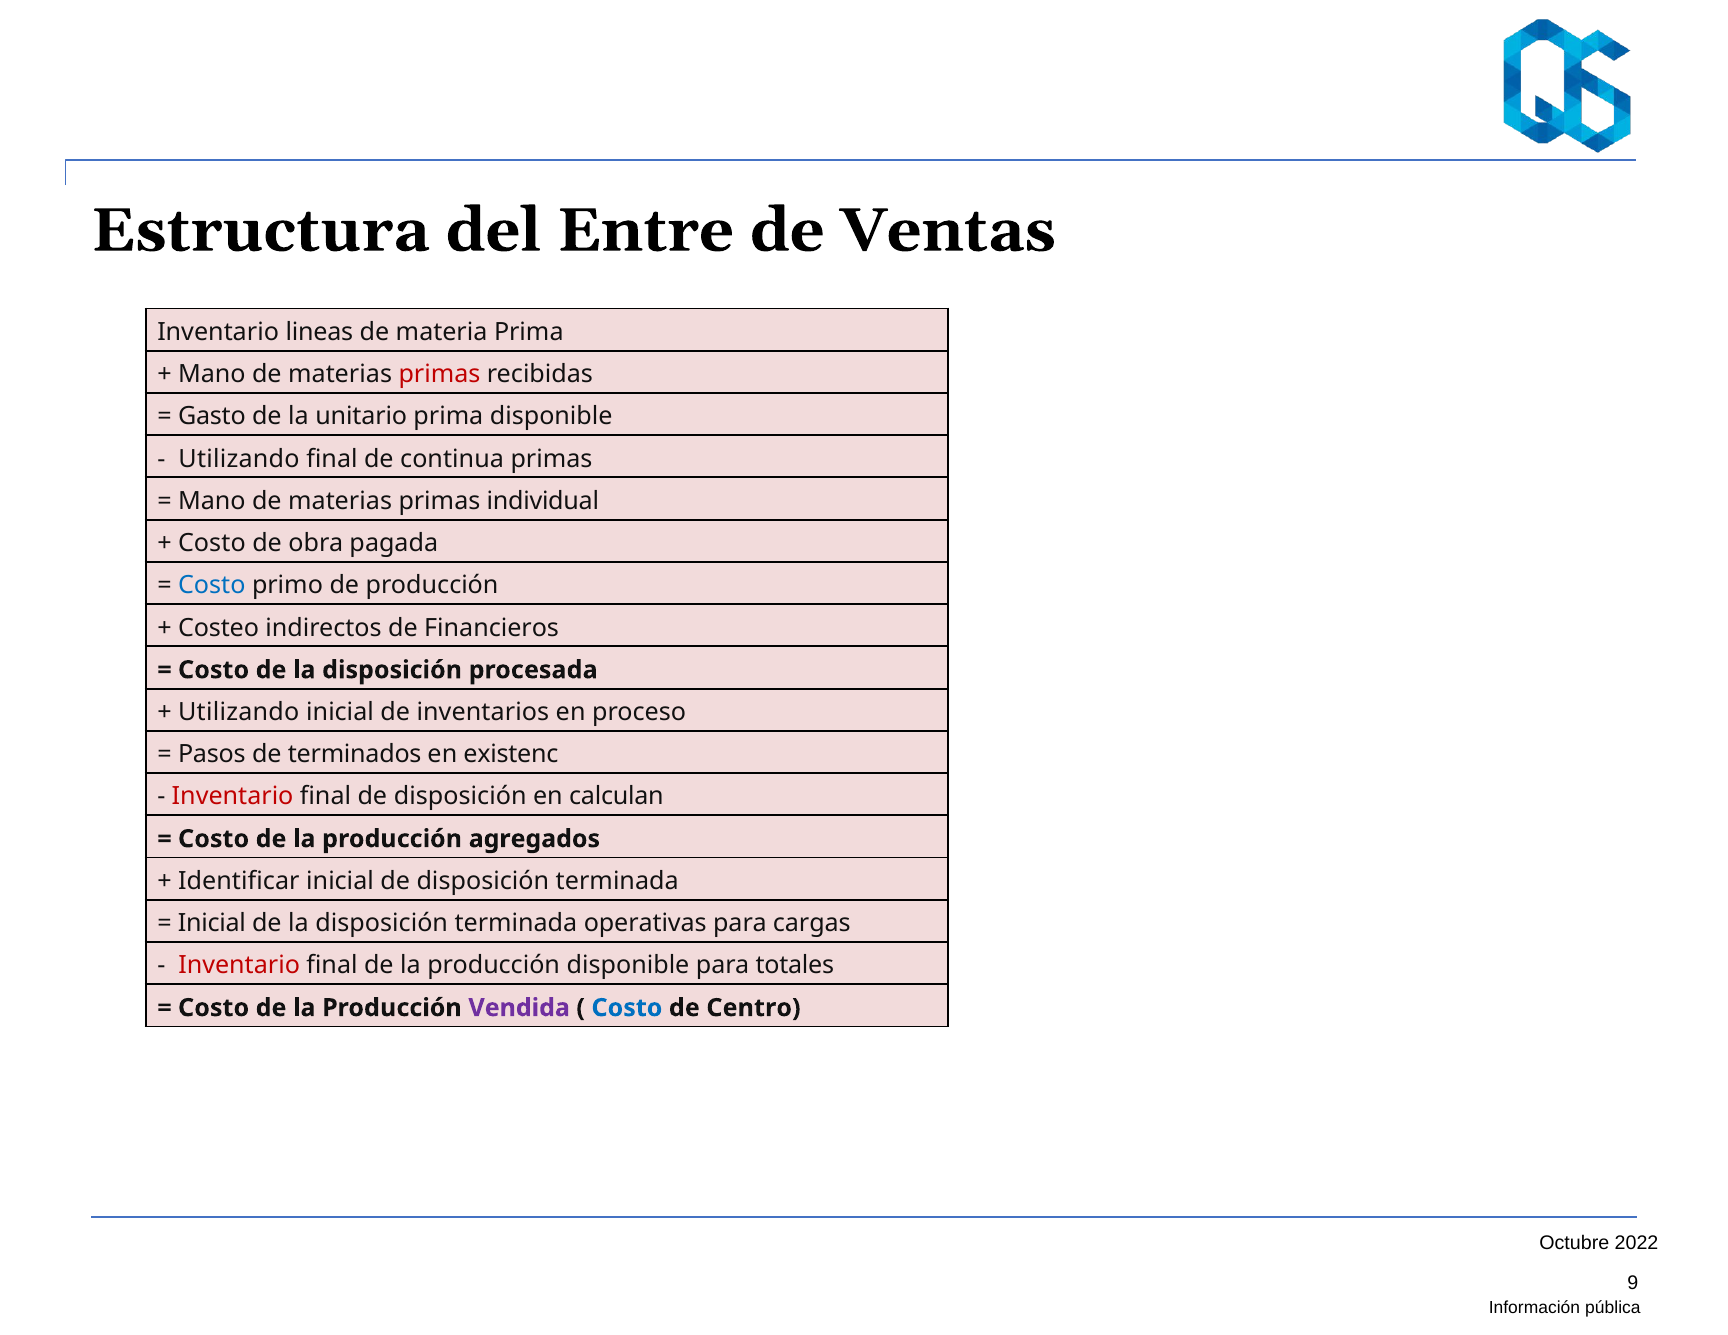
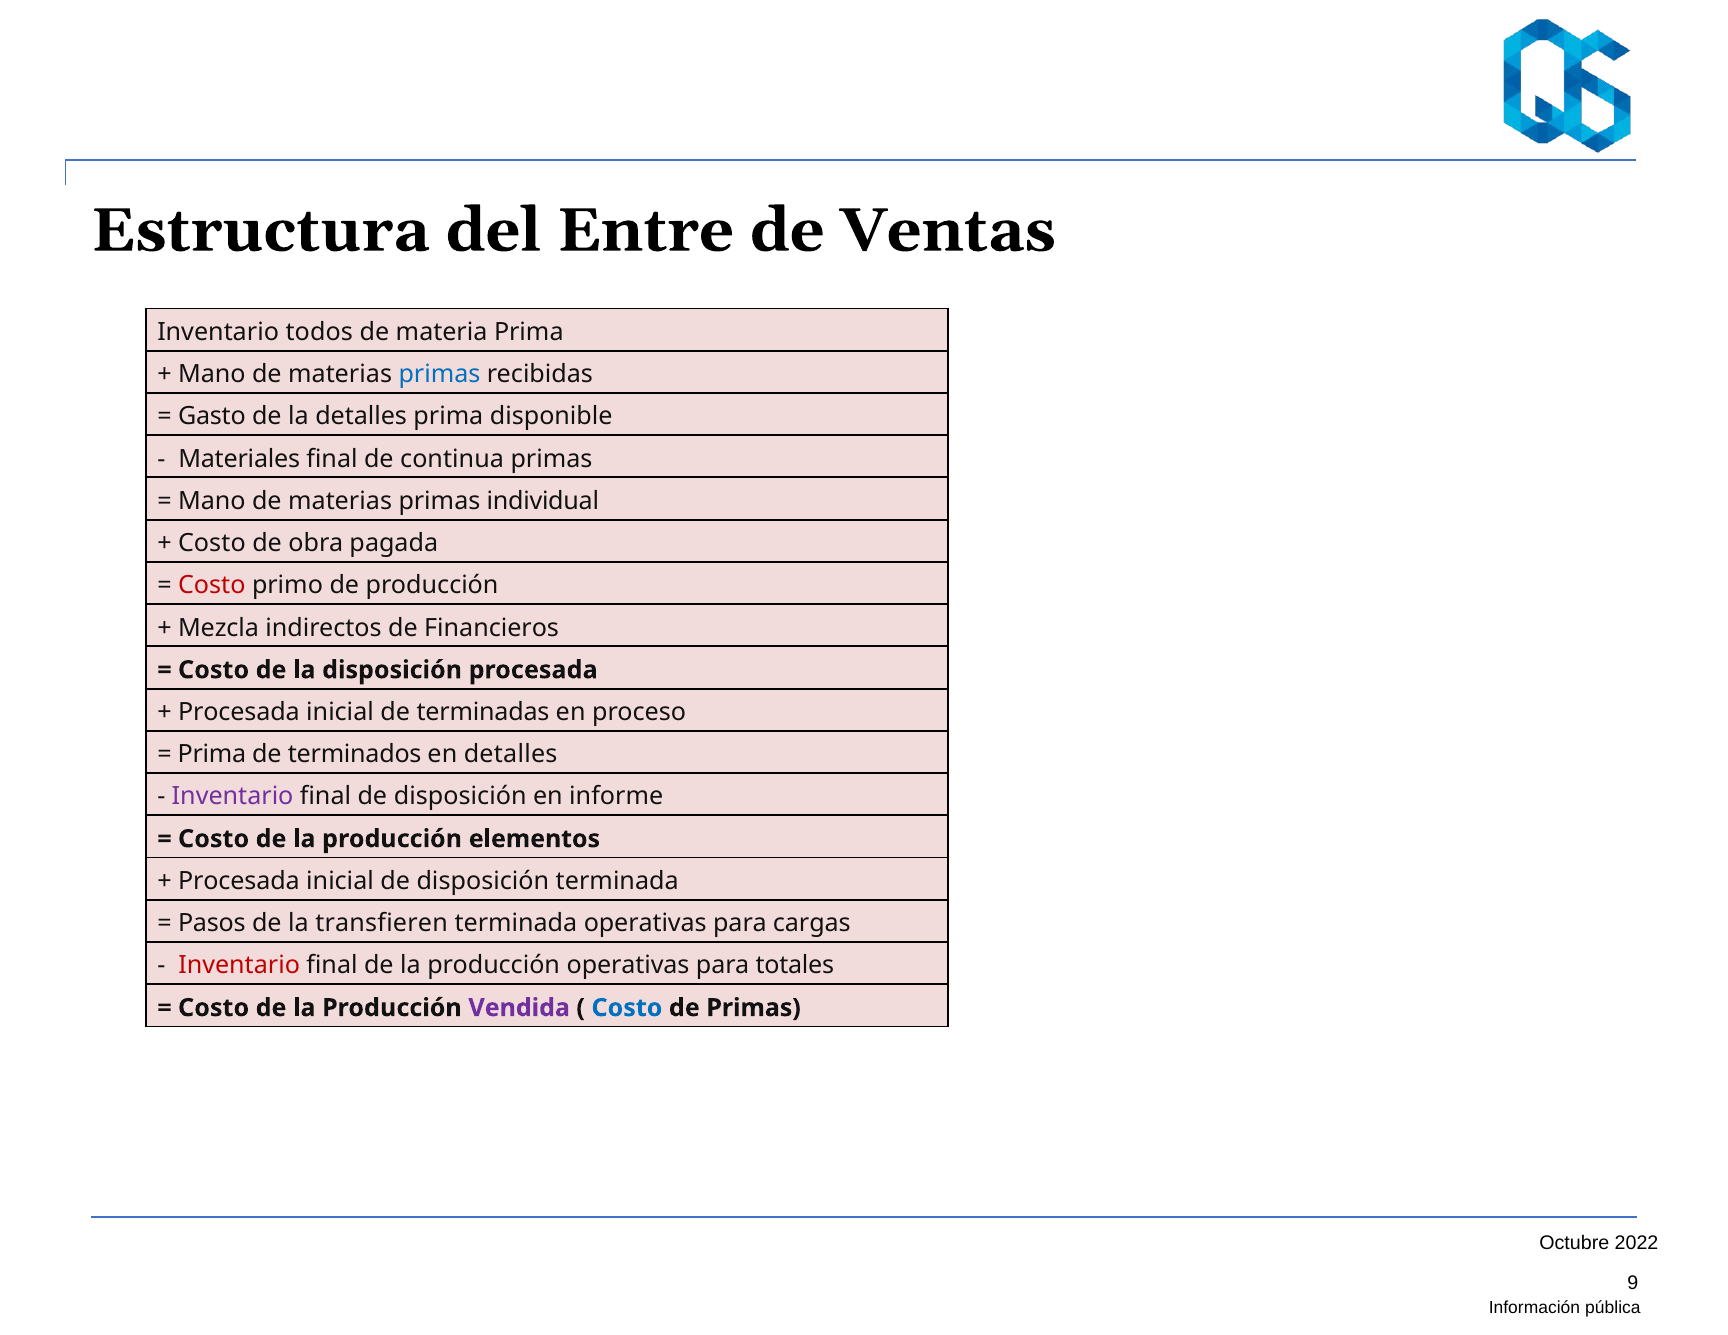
lineas: lineas -> todos
primas at (439, 374) colour: red -> blue
la unitario: unitario -> detalles
Utilizando at (239, 459): Utilizando -> Materiales
Costo at (212, 586) colour: blue -> red
Costeo: Costeo -> Mezcla
Utilizando at (239, 712): Utilizando -> Procesada
inventarios: inventarios -> terminadas
Pasos at (212, 755): Pasos -> Prima
en existenc: existenc -> detalles
Inventario at (233, 797) colour: red -> purple
calculan: calculan -> informe
agregados: agregados -> elementos
Identificar at (239, 881): Identificar -> Procesada
Inicial at (212, 924): Inicial -> Pasos
disposición at (382, 924): disposición -> transfieren
producción disponible: disponible -> operativas
de Centro: Centro -> Primas
